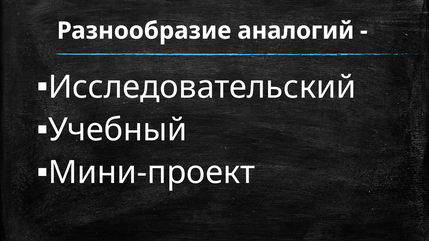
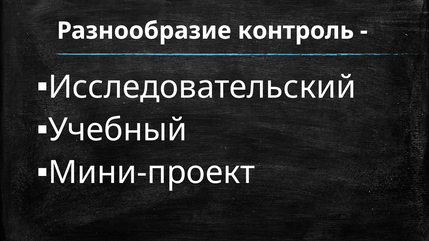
аналогий: аналогий -> контроль
